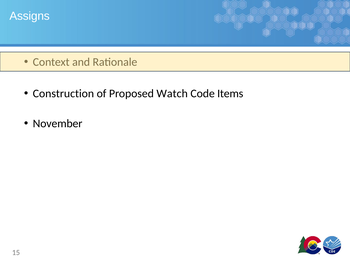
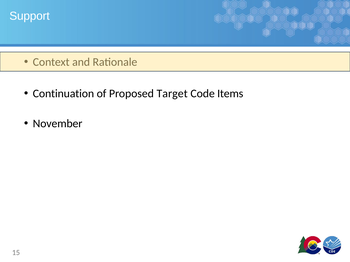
Assigns: Assigns -> Support
Construction: Construction -> Continuation
Watch: Watch -> Target
